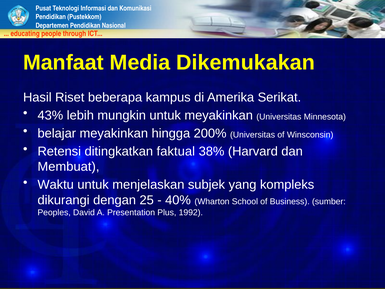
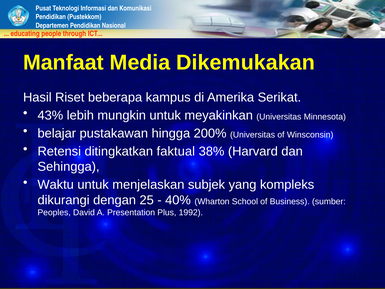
belajar meyakinkan: meyakinkan -> pustakawan
Membuat: Membuat -> Sehingga
